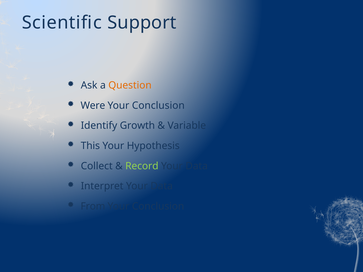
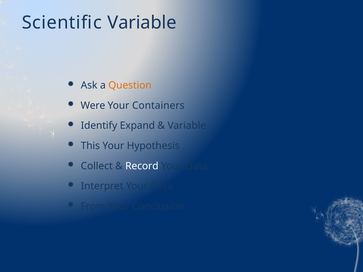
Scientific Support: Support -> Variable
Conclusion at (158, 106): Conclusion -> Containers
Growth: Growth -> Expand
Record colour: light green -> white
